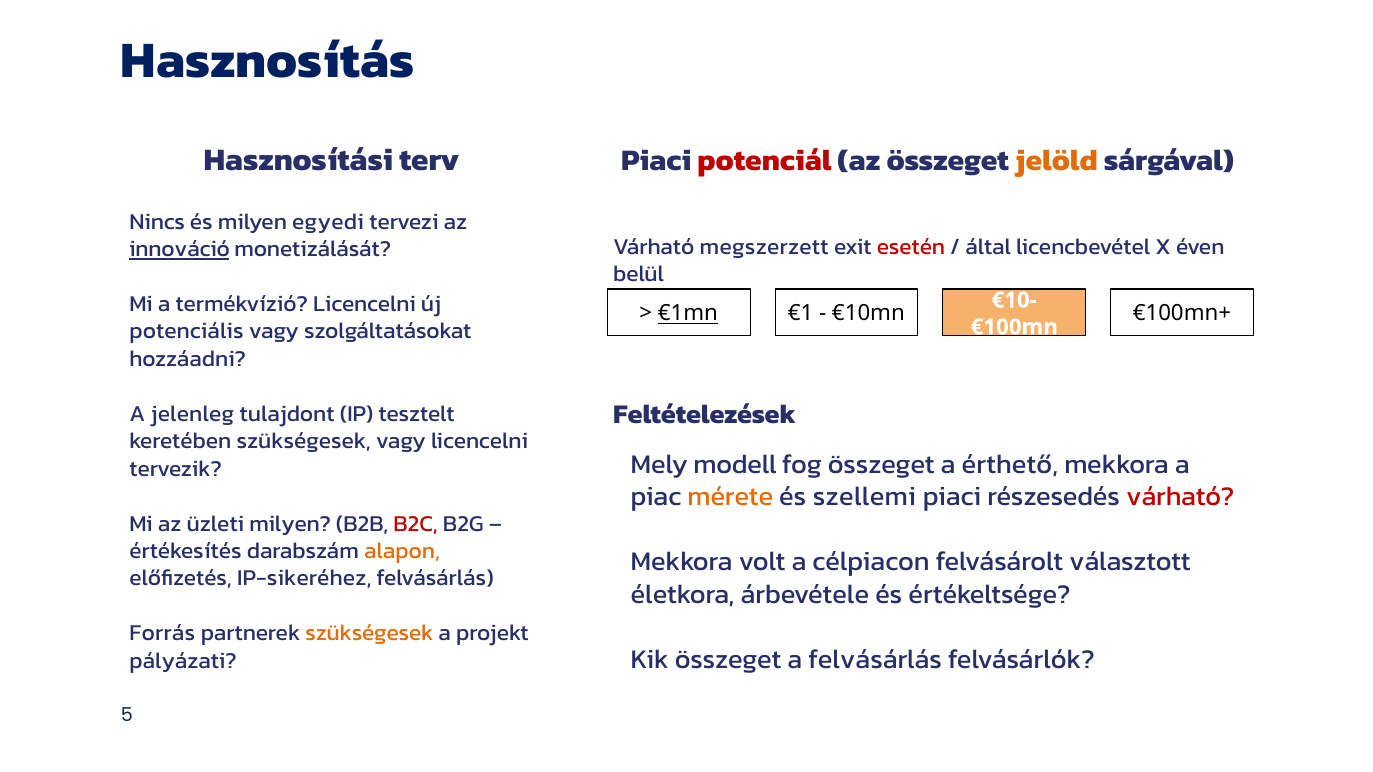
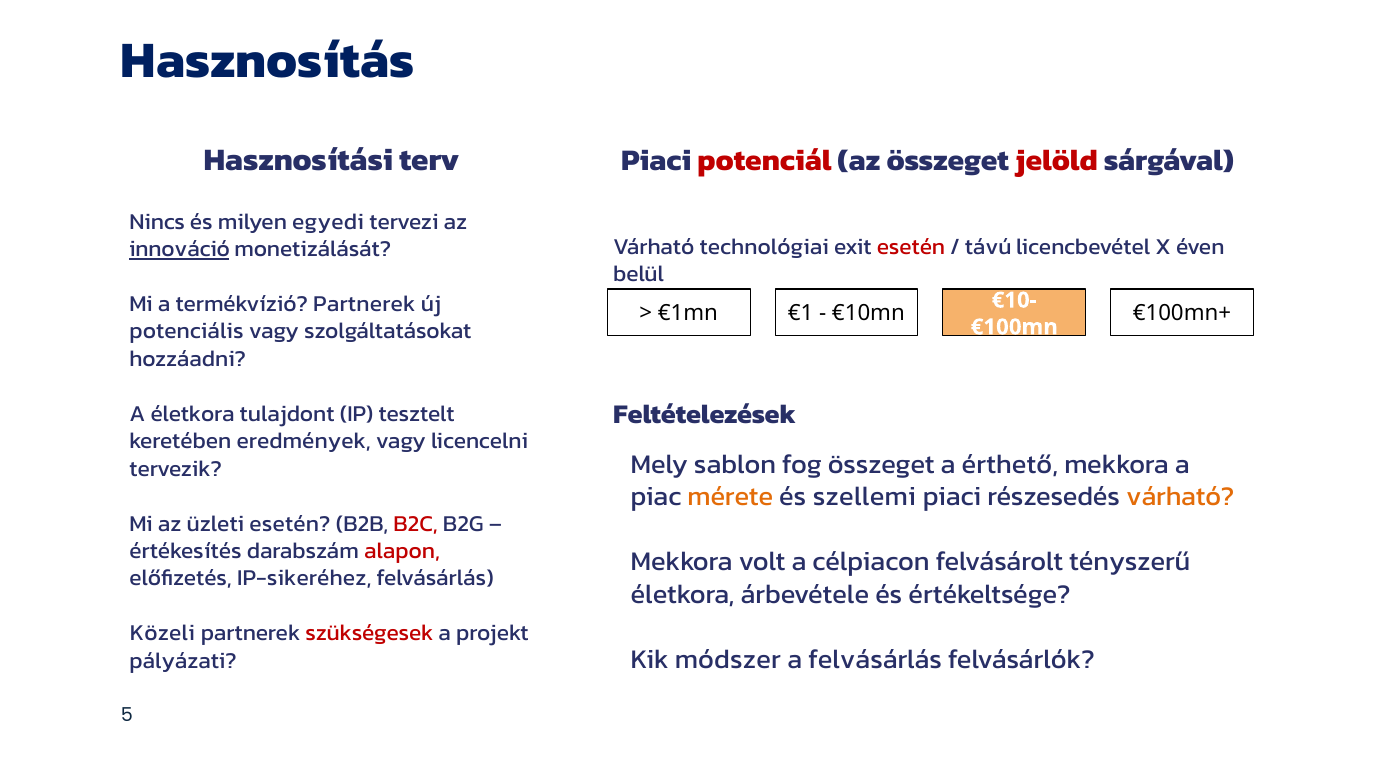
jelöld colour: orange -> red
megszerzett: megszerzett -> technológiai
által: által -> távú
termékvízió Licencelni: Licencelni -> Partnerek
€1mn underline: present -> none
A jelenleg: jelenleg -> életkora
keretében szükségesek: szükségesek -> eredmények
modell: modell -> sablon
várható at (1180, 497) colour: red -> orange
üzleti milyen: milyen -> esetén
alapon colour: orange -> red
választott: választott -> tényszerű
Forrás: Forrás -> Közeli
szükségesek at (369, 633) colour: orange -> red
Kik összeget: összeget -> módszer
